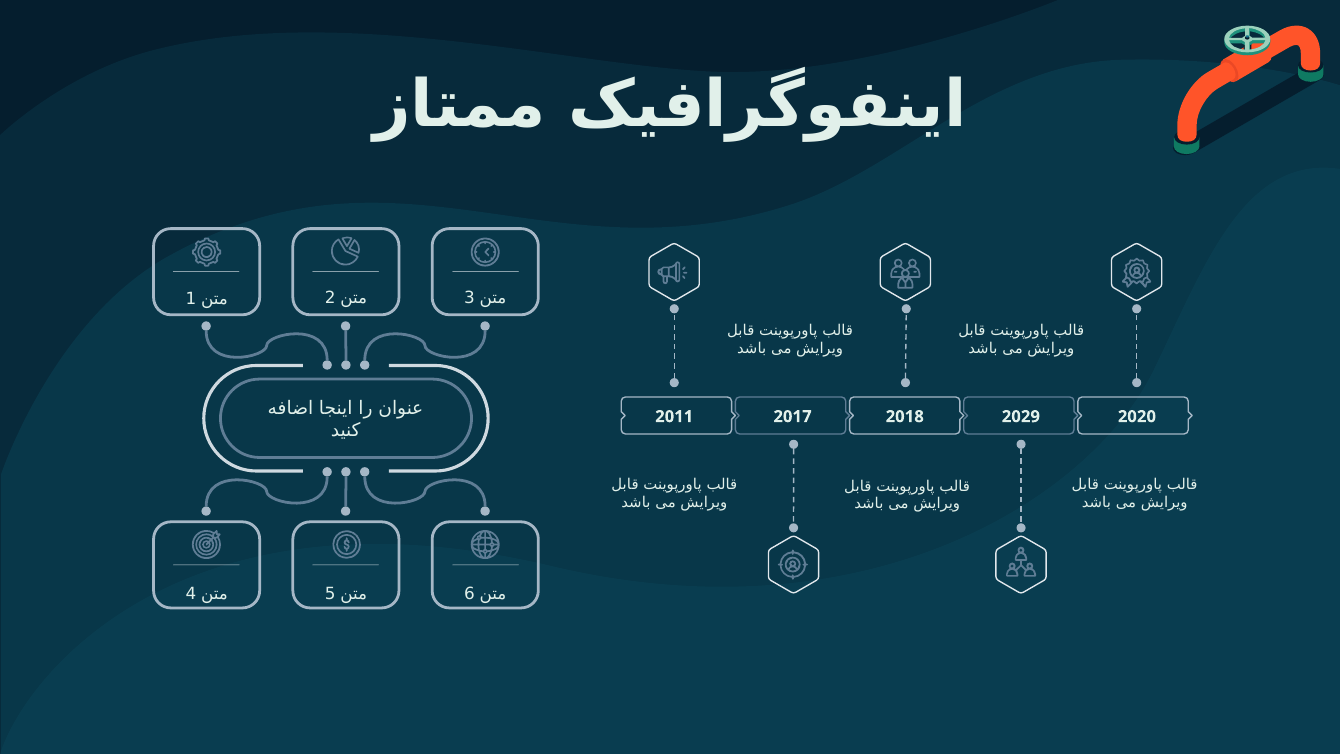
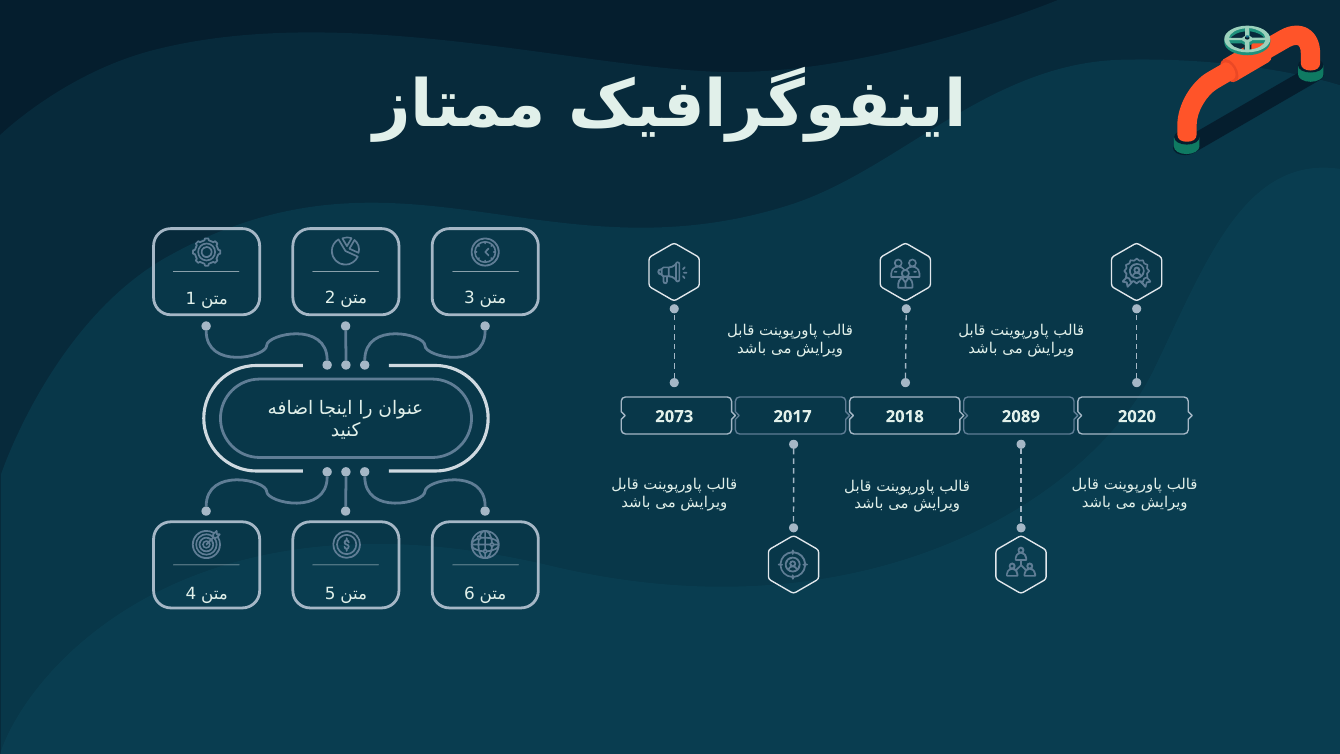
2011: 2011 -> 2073
2029: 2029 -> 2089
